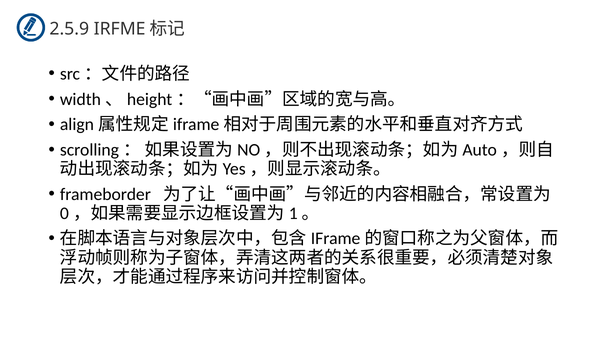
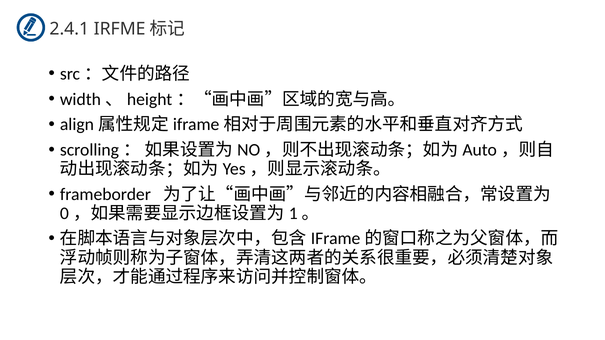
2.5.9: 2.5.9 -> 2.4.1
